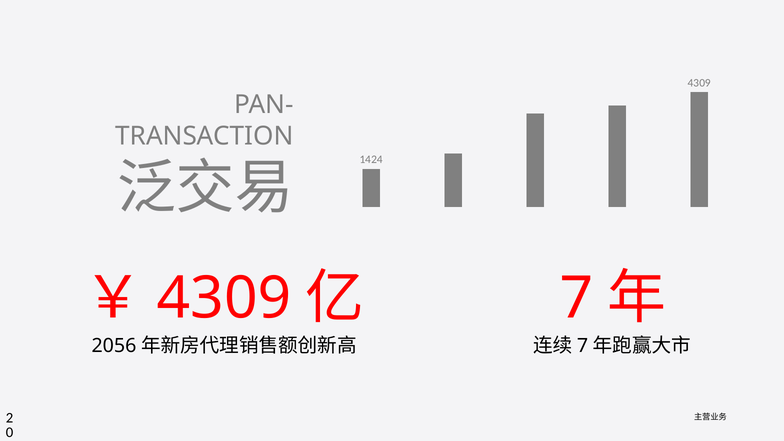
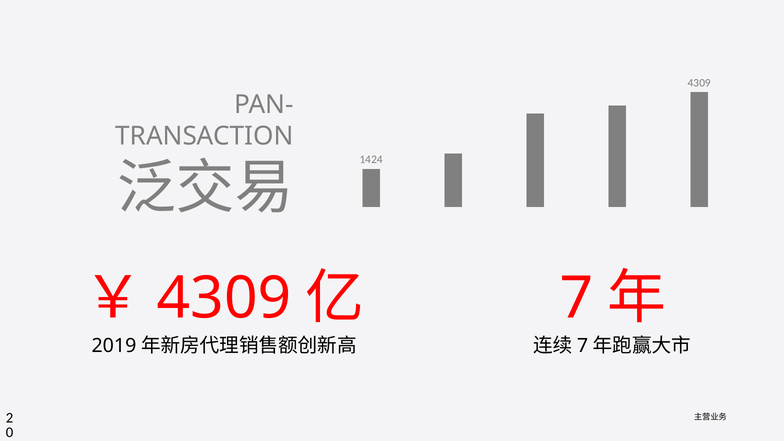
2056: 2056 -> 2019
